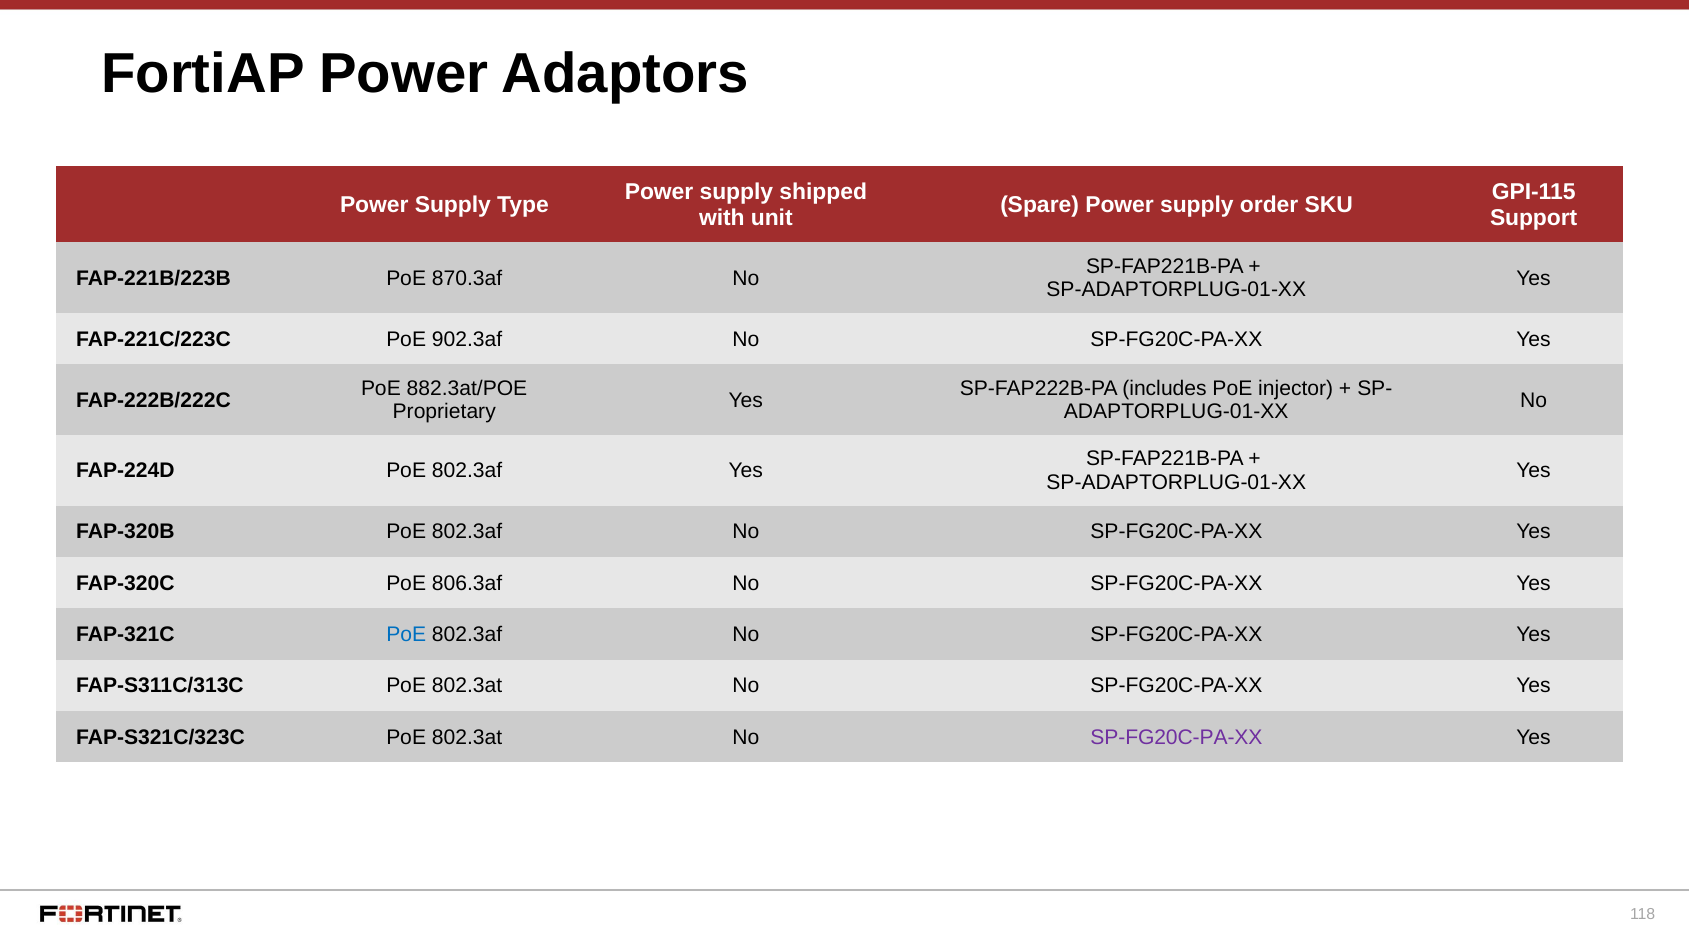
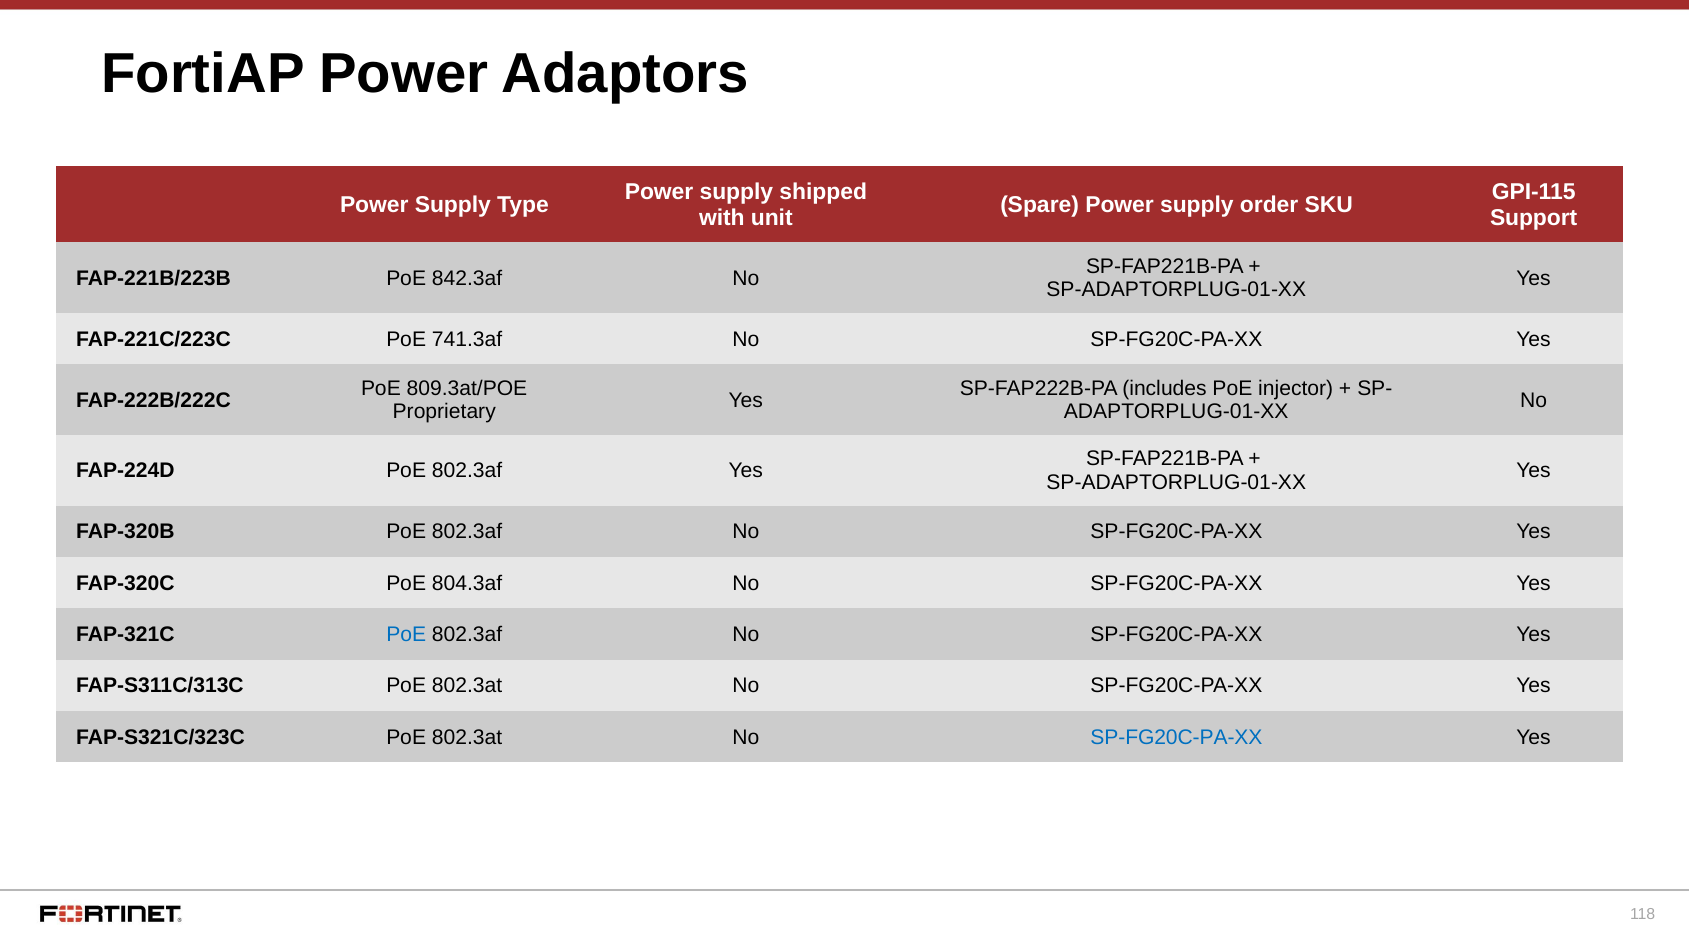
870.3af: 870.3af -> 842.3af
902.3af: 902.3af -> 741.3af
882.3at/POE: 882.3at/POE -> 809.3at/POE
806.3af: 806.3af -> 804.3af
SP-FG20C-PA-XX at (1176, 737) colour: purple -> blue
